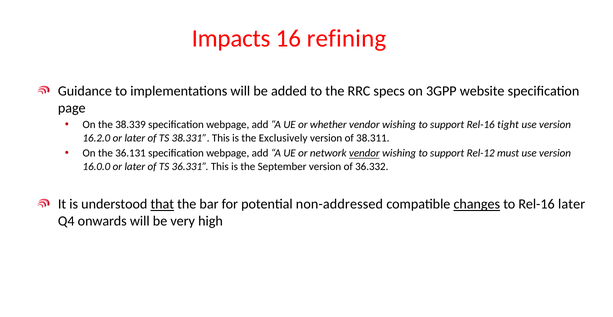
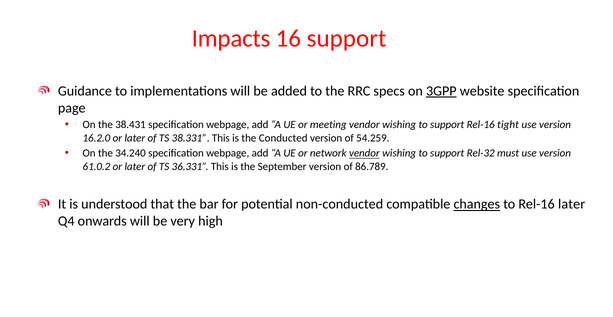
16 refining: refining -> support
3GPP at (441, 91) underline: none -> present
38.339: 38.339 -> 38.431
whether: whether -> meeting
Exclusively: Exclusively -> Conducted
38.311: 38.311 -> 54.259
36.131: 36.131 -> 34.240
Rel-12: Rel-12 -> Rel-32
16.0.0: 16.0.0 -> 61.0.2
36.332: 36.332 -> 86.789
that underline: present -> none
non-addressed: non-addressed -> non-conducted
